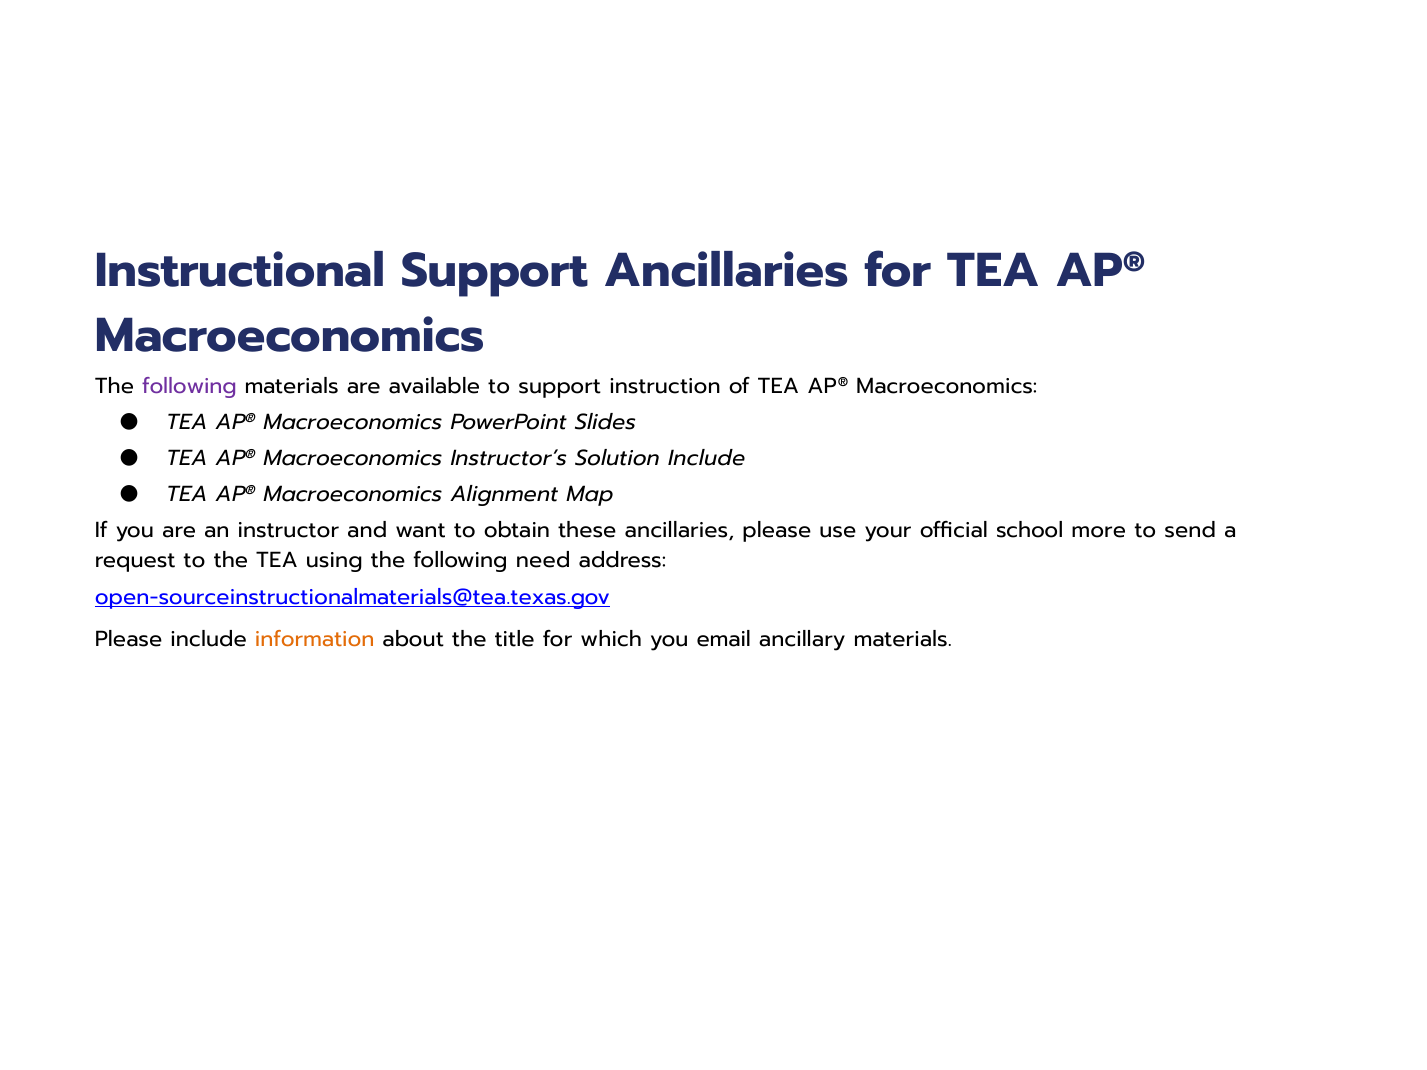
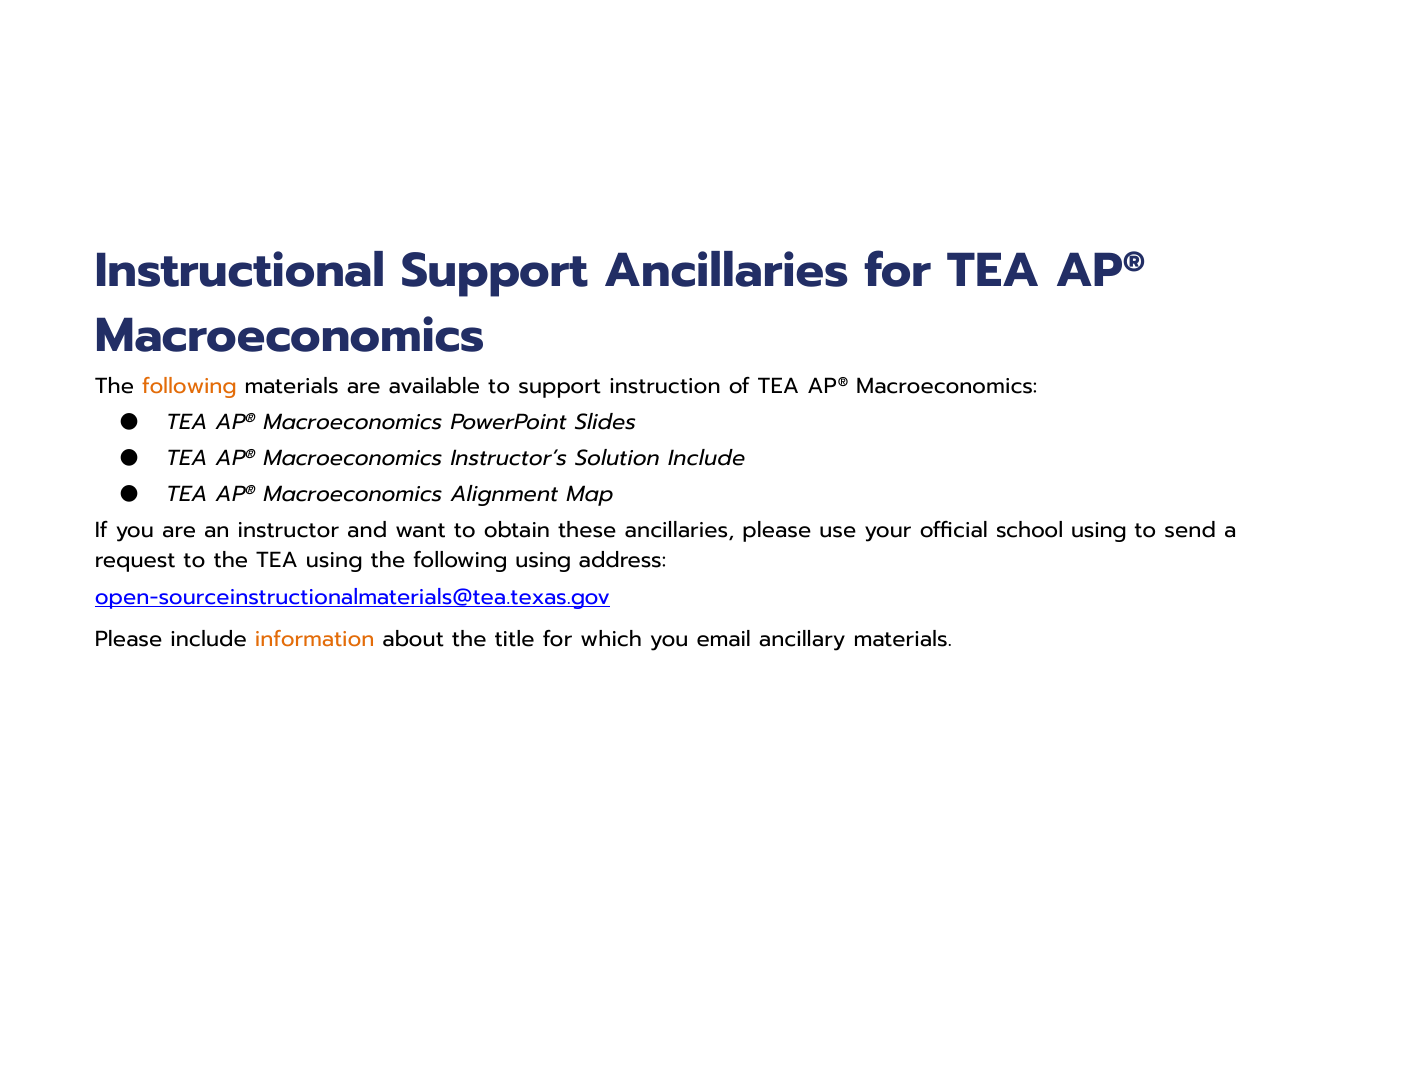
following at (189, 386) colour: purple -> orange
school more: more -> using
following need: need -> using
